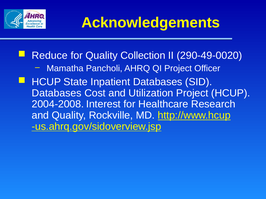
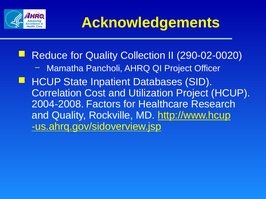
290-49-0020: 290-49-0020 -> 290-02-0020
Databases at (57, 93): Databases -> Correlation
Interest: Interest -> Factors
